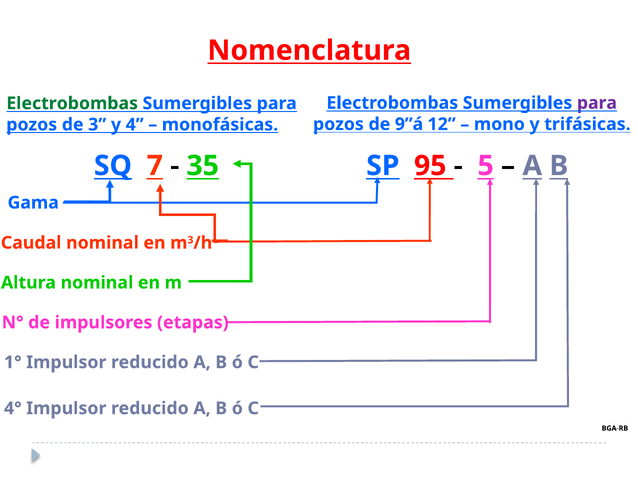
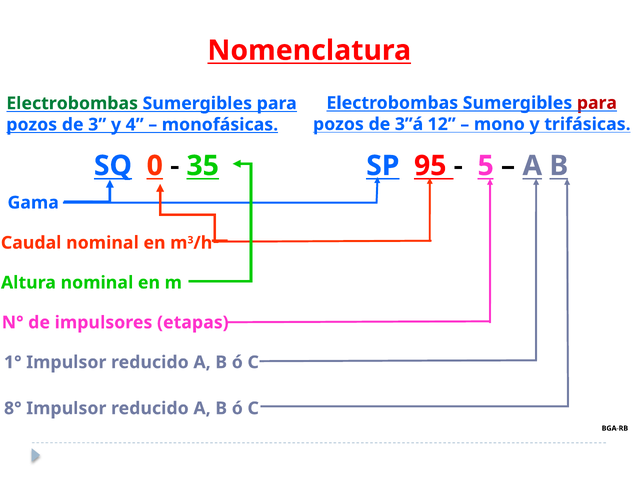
para at (597, 103) colour: purple -> red
9”á: 9”á -> 3”á
7: 7 -> 0
4°: 4° -> 8°
